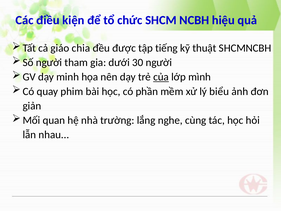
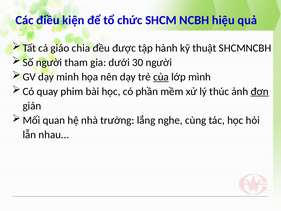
tiếng: tiếng -> hành
biểu: biểu -> thúc
đơn underline: none -> present
